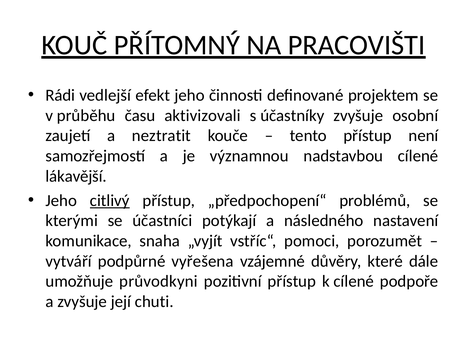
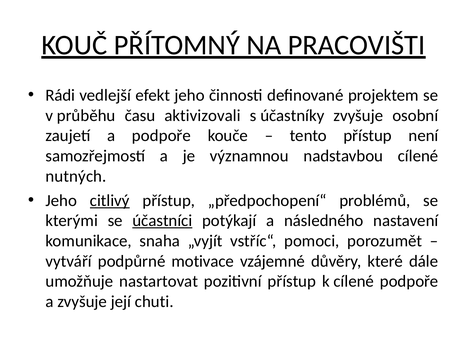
a neztratit: neztratit -> podpoře
lákavější: lákavější -> nutných
účastníci underline: none -> present
vyřešena: vyřešena -> motivace
průvodkyni: průvodkyni -> nastartovat
